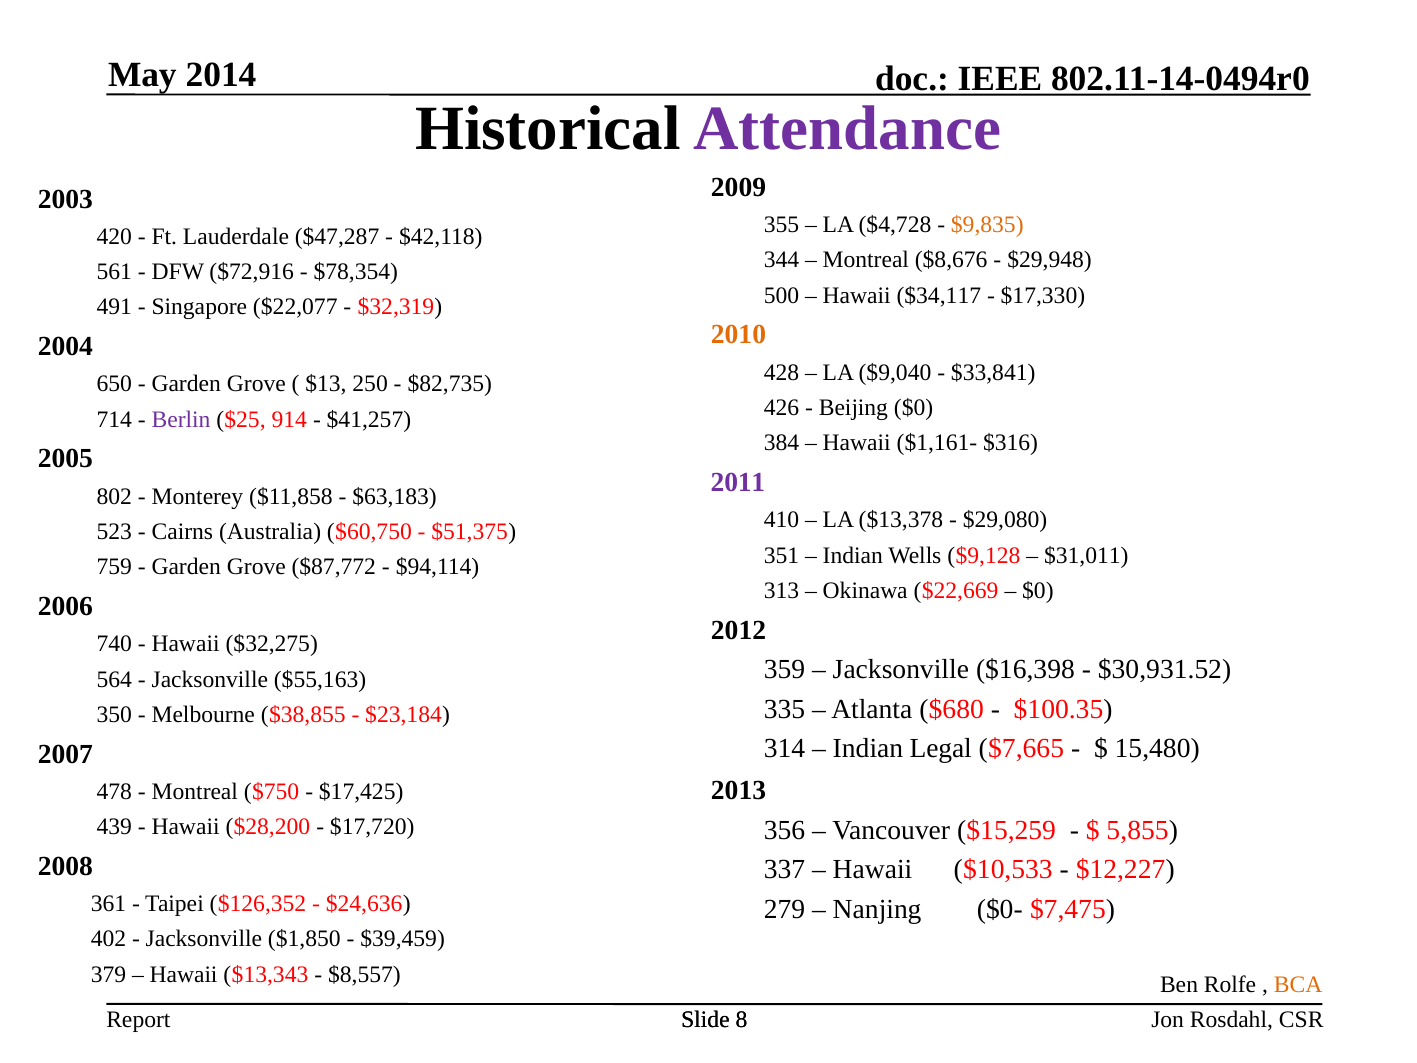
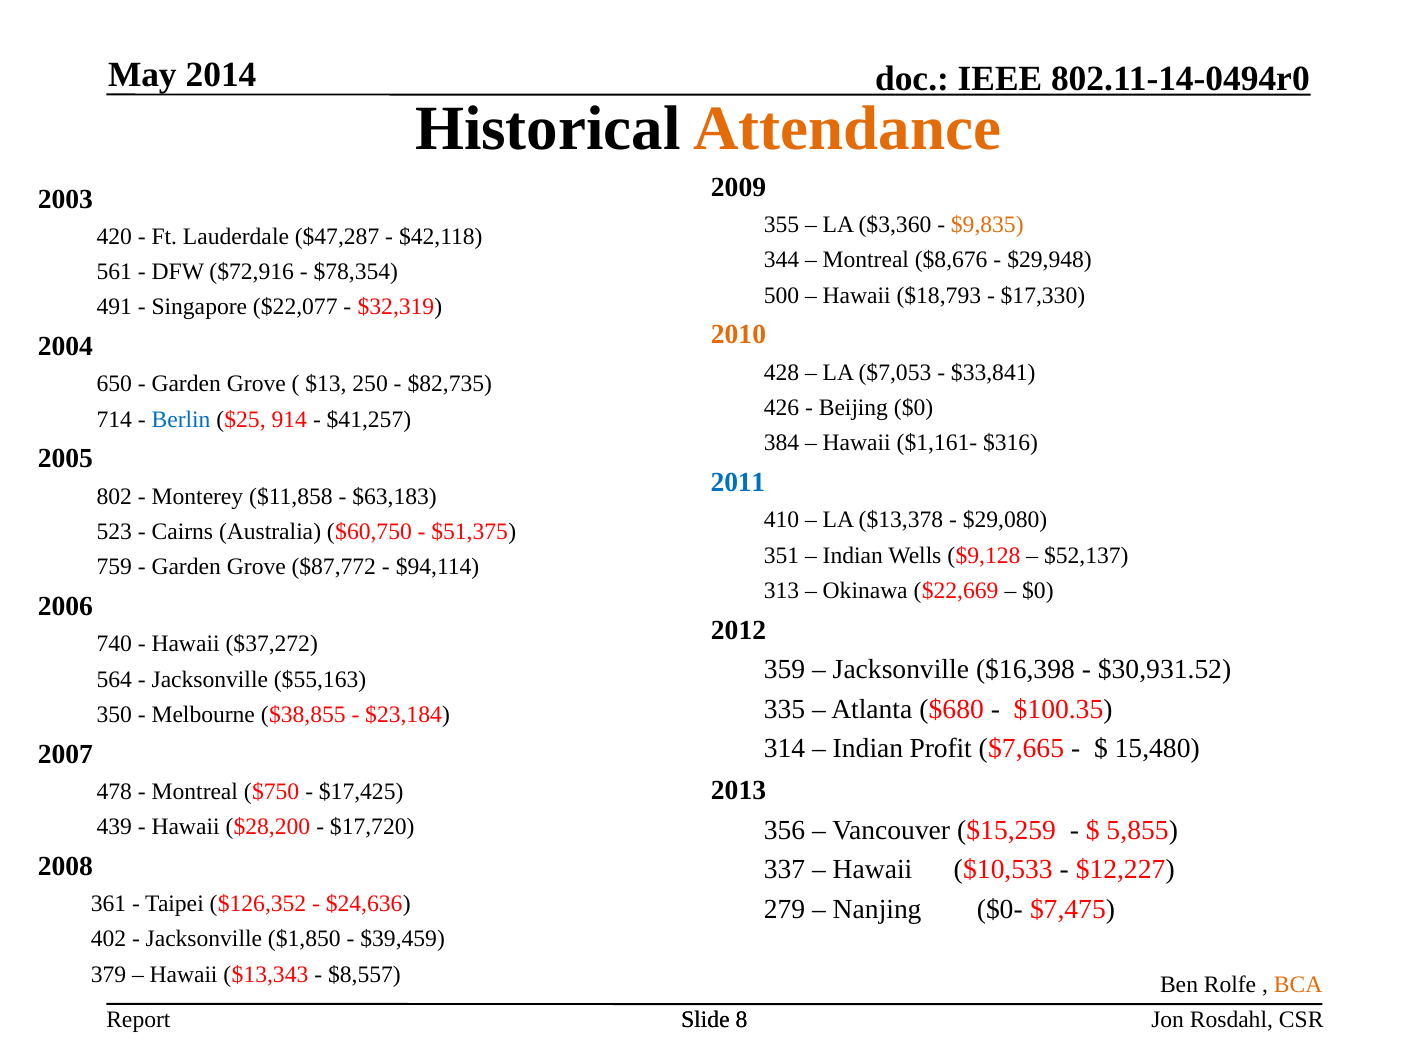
Attendance colour: purple -> orange
$4,728: $4,728 -> $3,360
$34,117: $34,117 -> $18,793
$9,040: $9,040 -> $7,053
Berlin colour: purple -> blue
2011 colour: purple -> blue
$31,011: $31,011 -> $52,137
$32,275: $32,275 -> $37,272
Legal: Legal -> Profit
